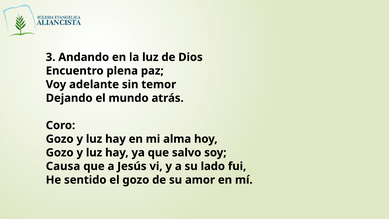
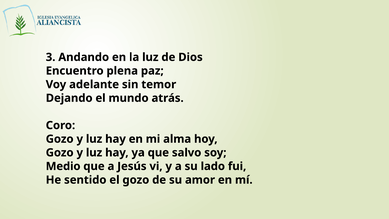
Causa: Causa -> Medio
